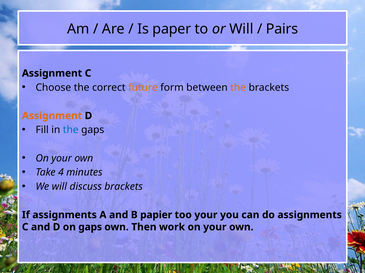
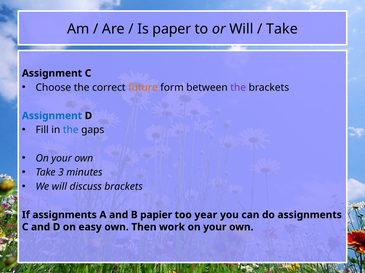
Pairs at (282, 29): Pairs -> Take
the at (238, 88) colour: orange -> purple
Assignment at (52, 116) colour: orange -> blue
4: 4 -> 3
too your: your -> year
on gaps: gaps -> easy
